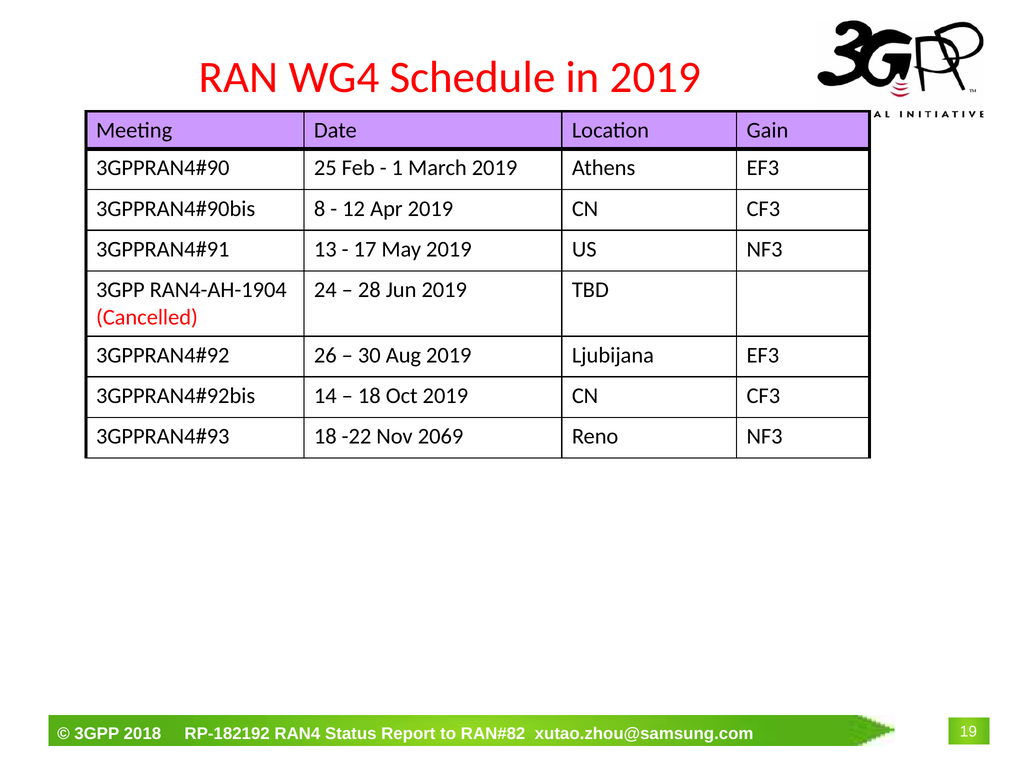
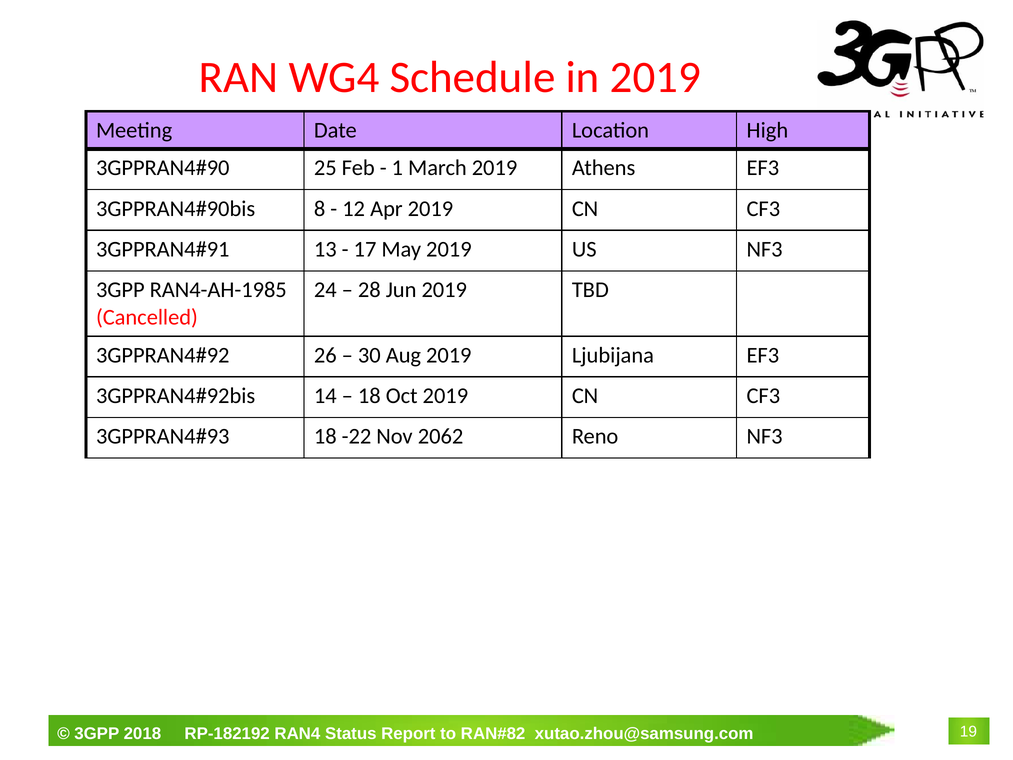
Gain: Gain -> High
RAN4-AH-1904: RAN4-AH-1904 -> RAN4-AH-1985
2069: 2069 -> 2062
